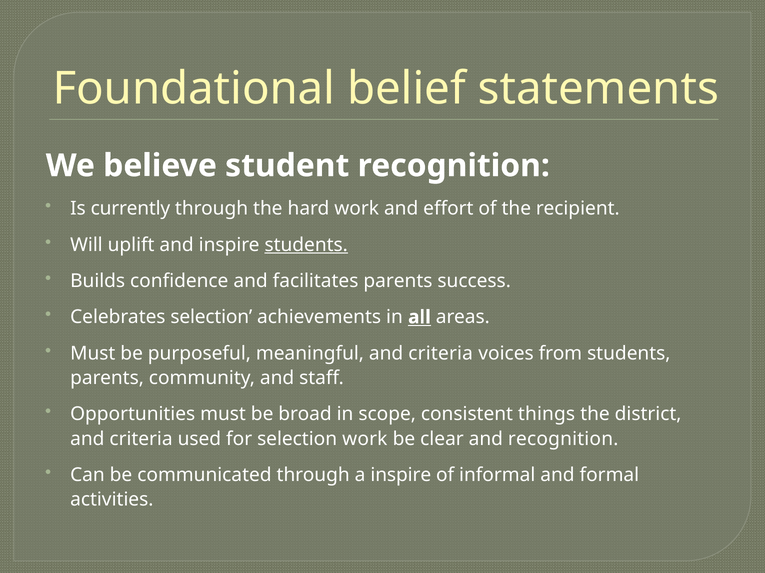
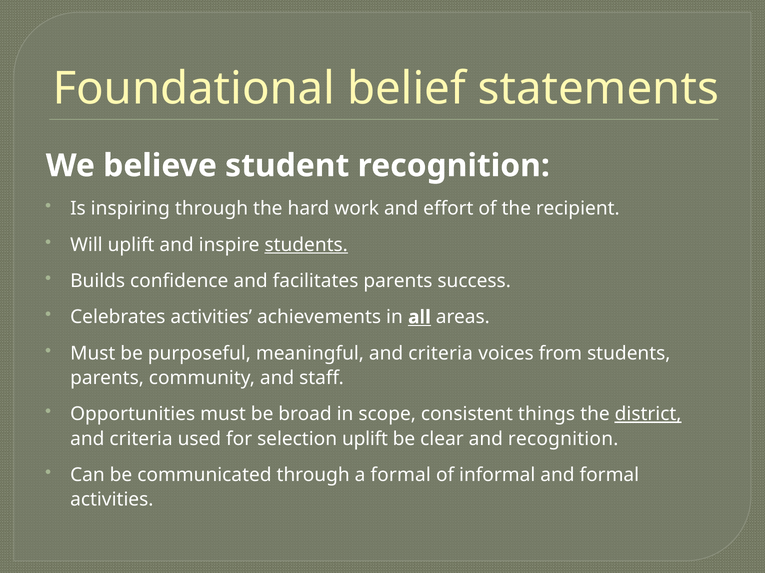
currently: currently -> inspiring
Celebrates selection: selection -> activities
district underline: none -> present
selection work: work -> uplift
a inspire: inspire -> formal
